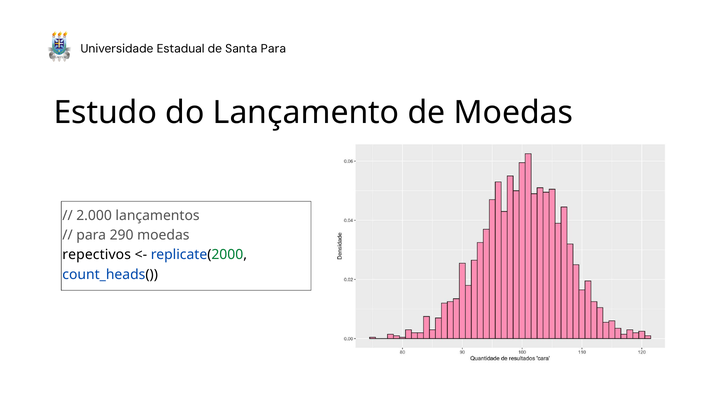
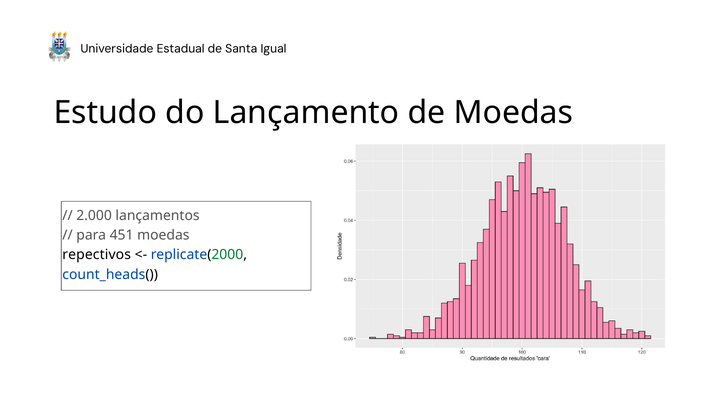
Santa Para: Para -> Igual
290: 290 -> 451
